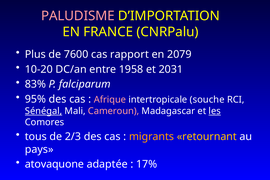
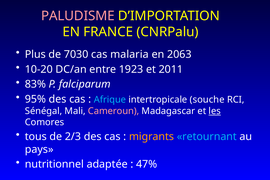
7600: 7600 -> 7030
rapport: rapport -> malaria
2079: 2079 -> 2063
1958: 1958 -> 1923
2031: 2031 -> 2011
Afrique colour: pink -> light blue
Sénégal underline: present -> none
retournant colour: yellow -> light blue
atovaquone: atovaquone -> nutritionnel
17%: 17% -> 47%
